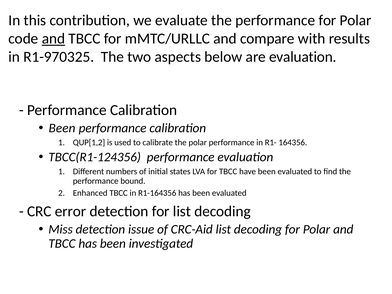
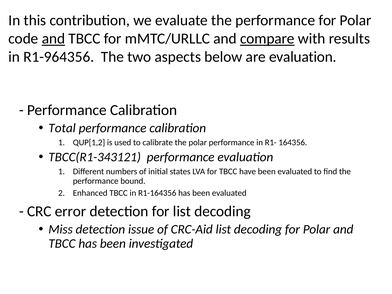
compare underline: none -> present
R1-970325: R1-970325 -> R1-964356
Been at (62, 128): Been -> Total
TBCC(R1-124356: TBCC(R1-124356 -> TBCC(R1-343121
